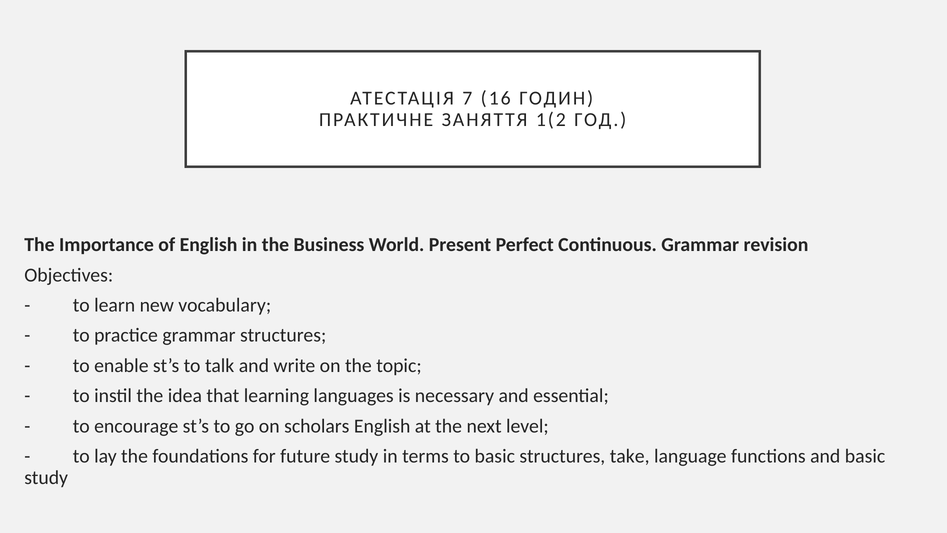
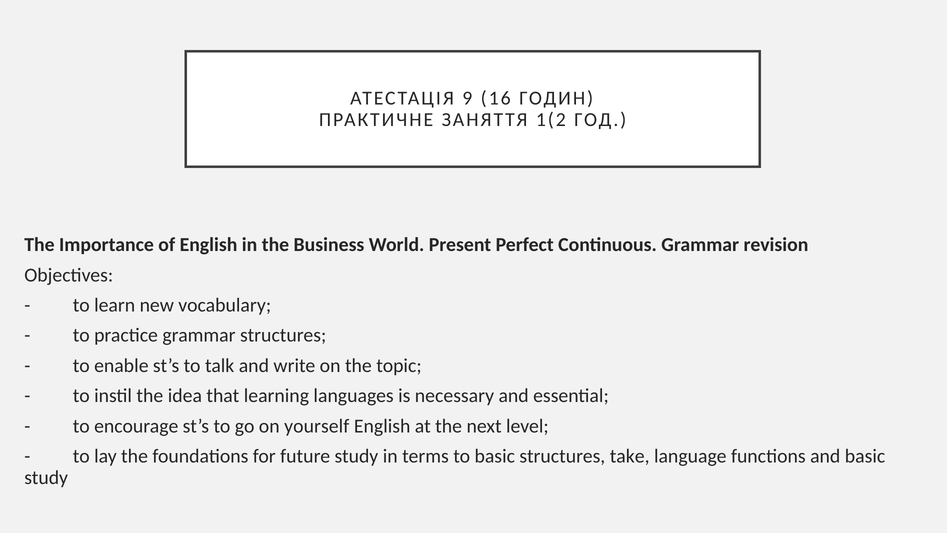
7: 7 -> 9
scholars: scholars -> yourself
